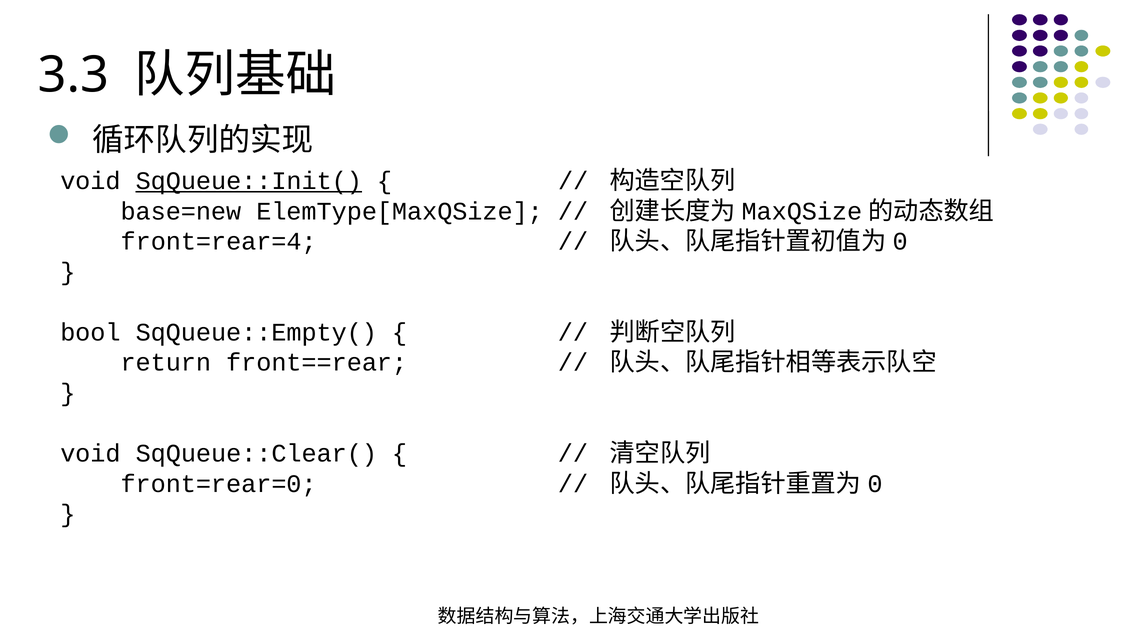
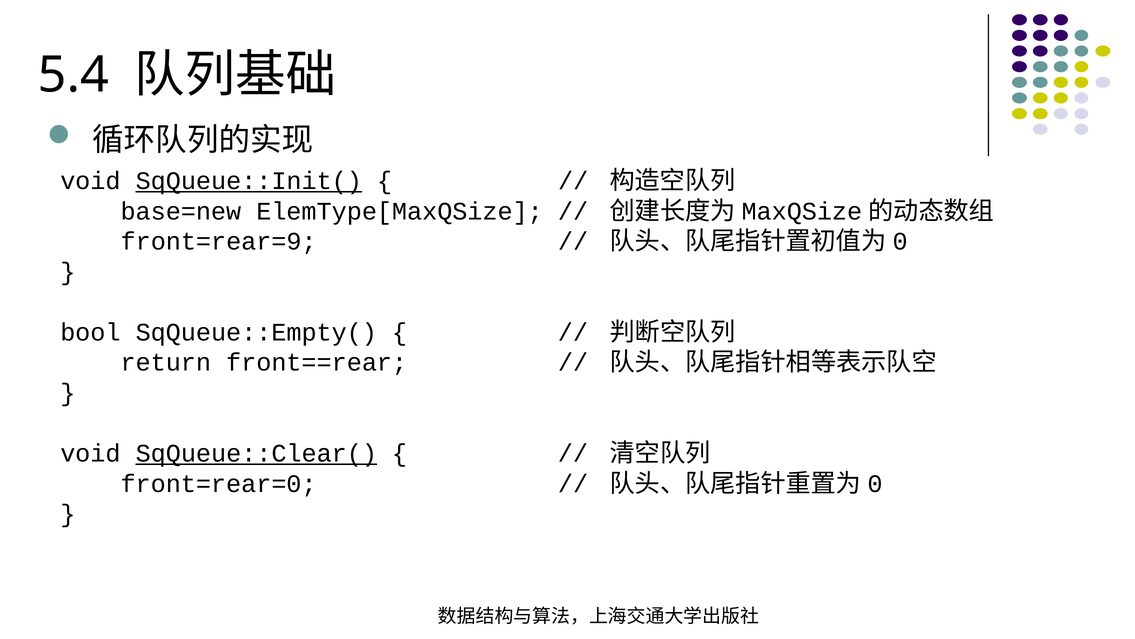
3.3: 3.3 -> 5.4
front=rear=4: front=rear=4 -> front=rear=9
SqQueue::Clear( underline: none -> present
